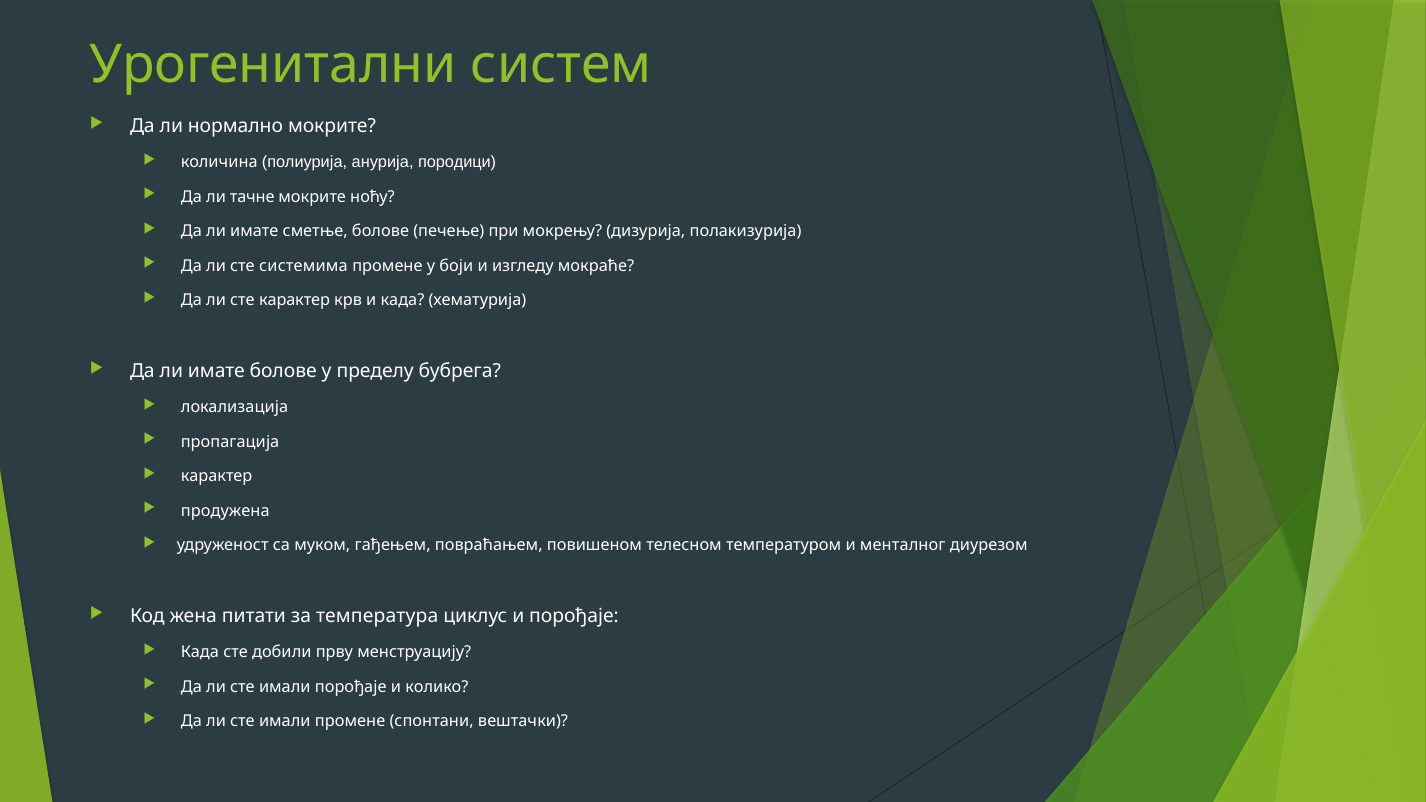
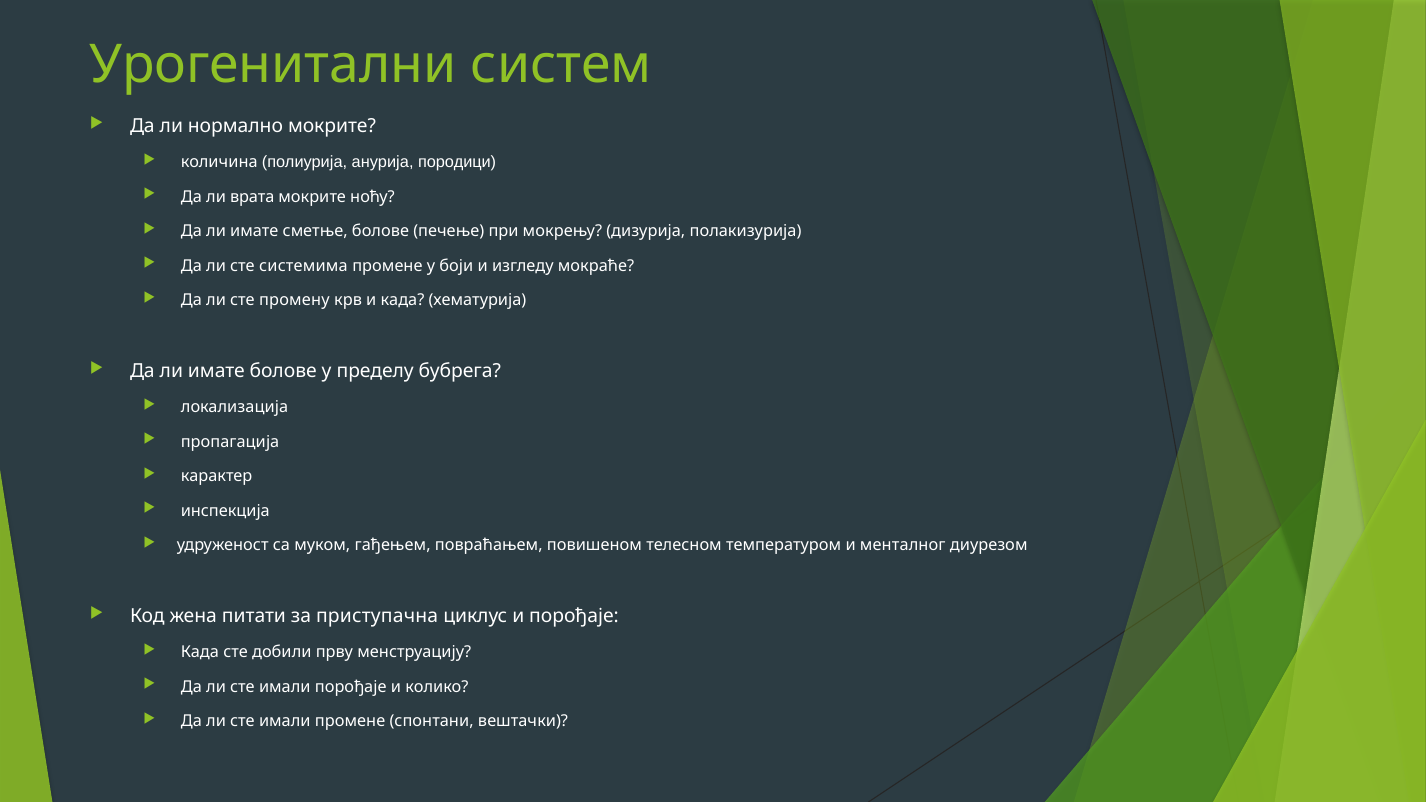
тачне: тачне -> врата
сте карактер: карактер -> промену
продужена: продужена -> инспекција
температура: температура -> приступачна
